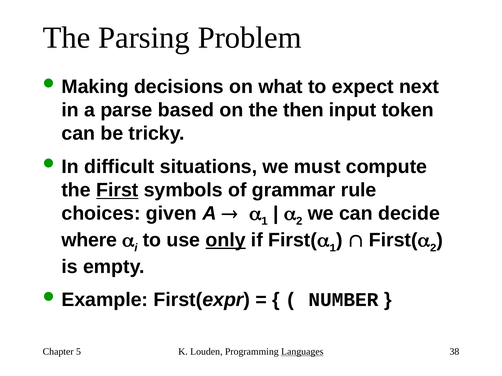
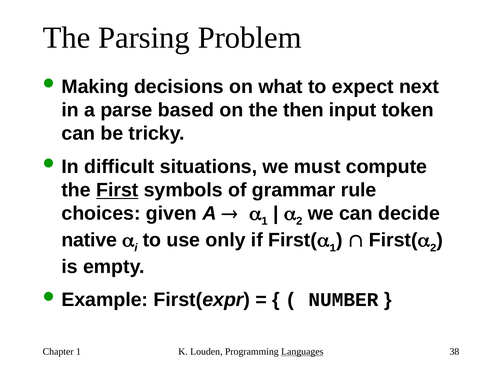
where: where -> native
only underline: present -> none
Chapter 5: 5 -> 1
